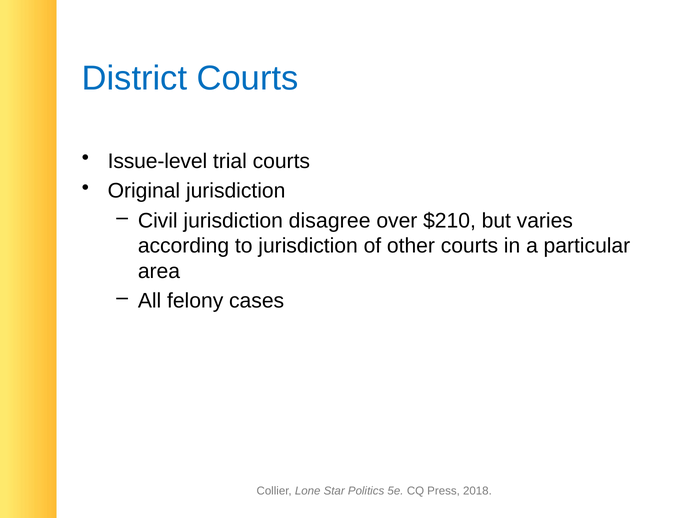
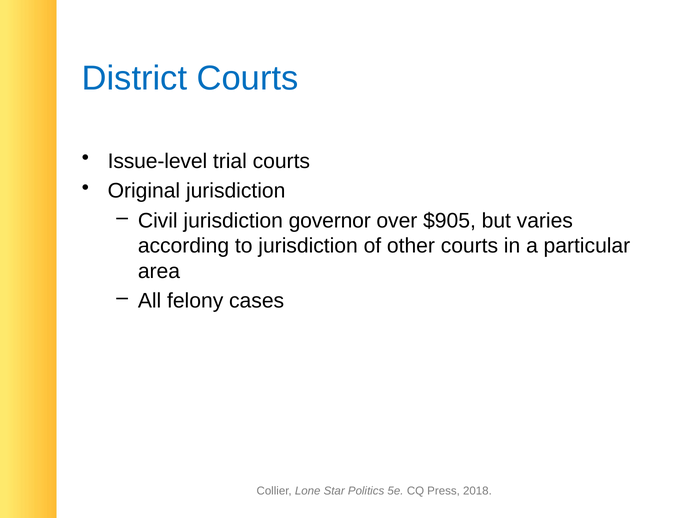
disagree: disagree -> governor
$210: $210 -> $905
